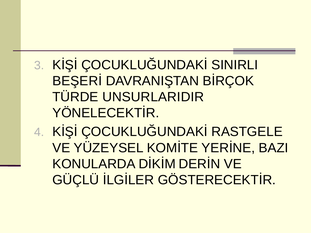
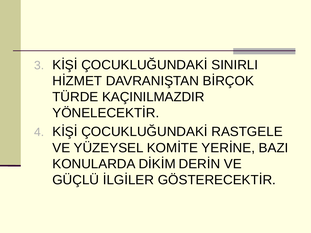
BEŞERİ: BEŞERİ -> HİZMET
UNSURLARIDIR: UNSURLARIDIR -> KAÇINILMAZDIR
